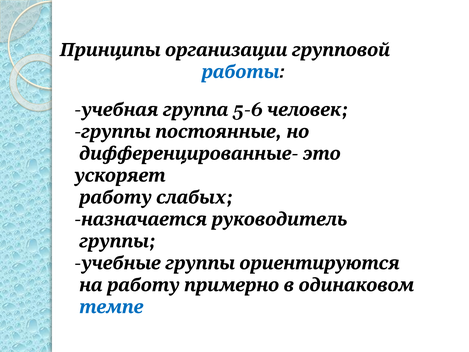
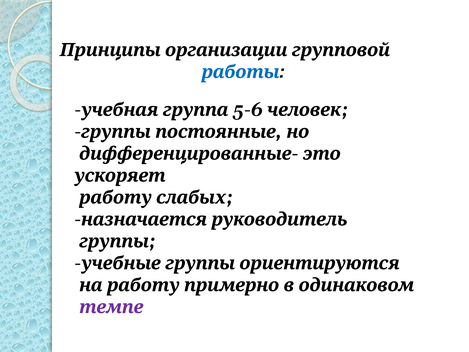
темпе colour: blue -> purple
